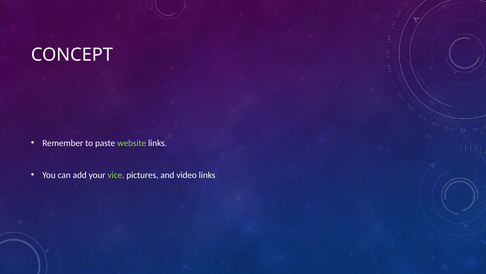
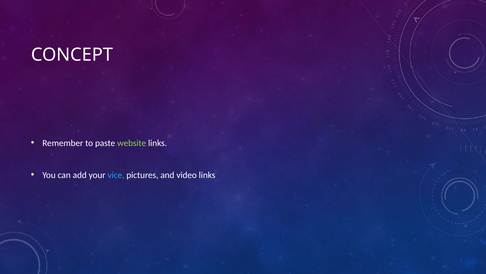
vice colour: light green -> light blue
